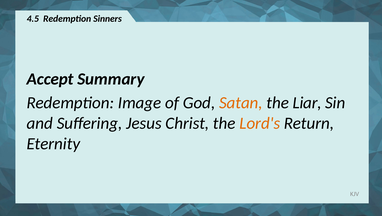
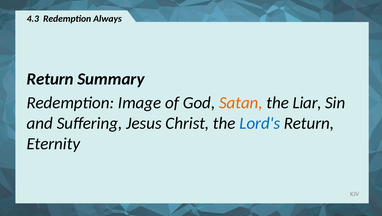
4.5: 4.5 -> 4.3
Sinners: Sinners -> Always
Accept at (50, 79): Accept -> Return
Lord's colour: orange -> blue
